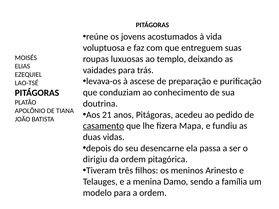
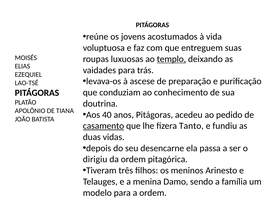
templo underline: none -> present
21: 21 -> 40
Mapa: Mapa -> Tanto
